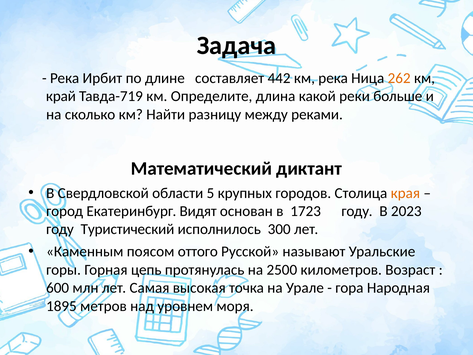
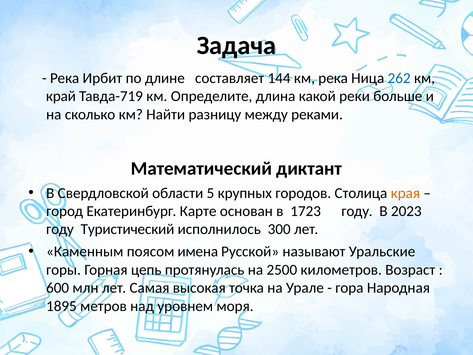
442: 442 -> 144
262 colour: orange -> blue
Видят: Видят -> Карте
оттого: оттого -> имена
